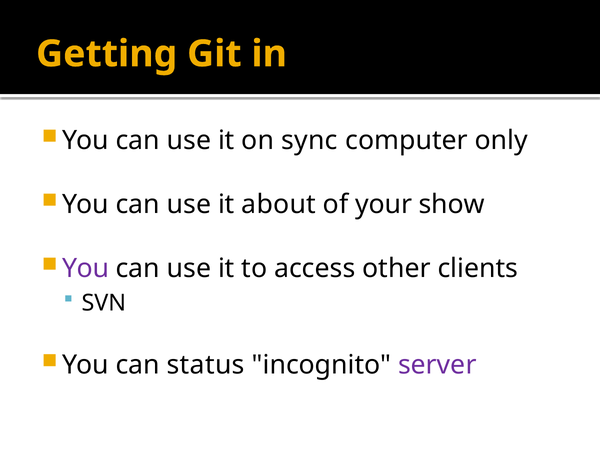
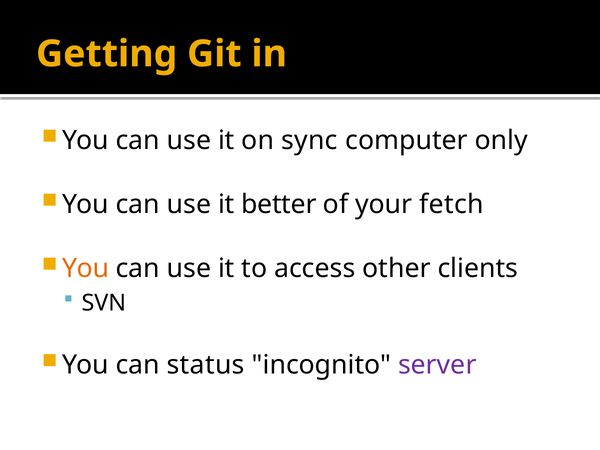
about: about -> better
show: show -> fetch
You at (86, 268) colour: purple -> orange
